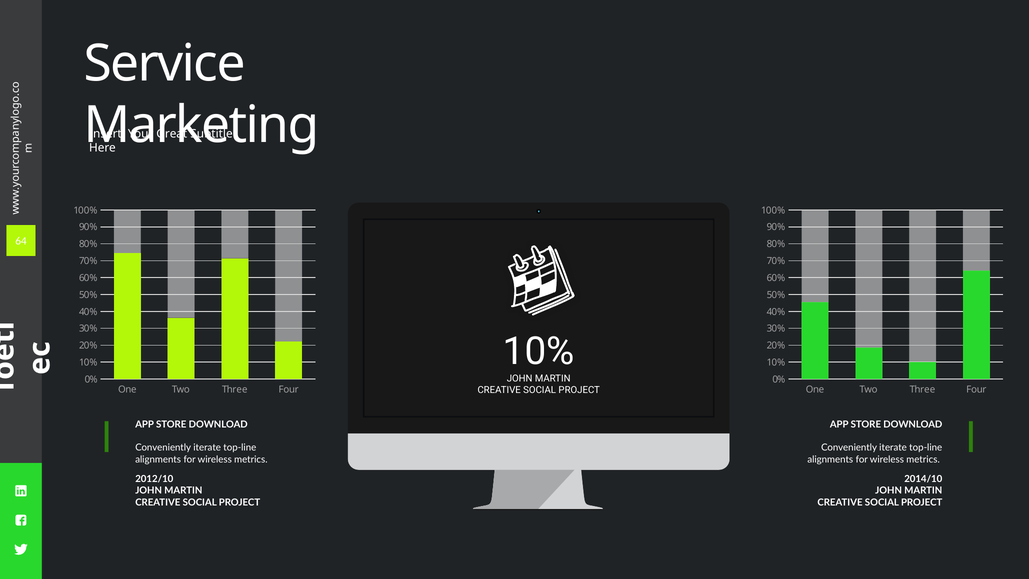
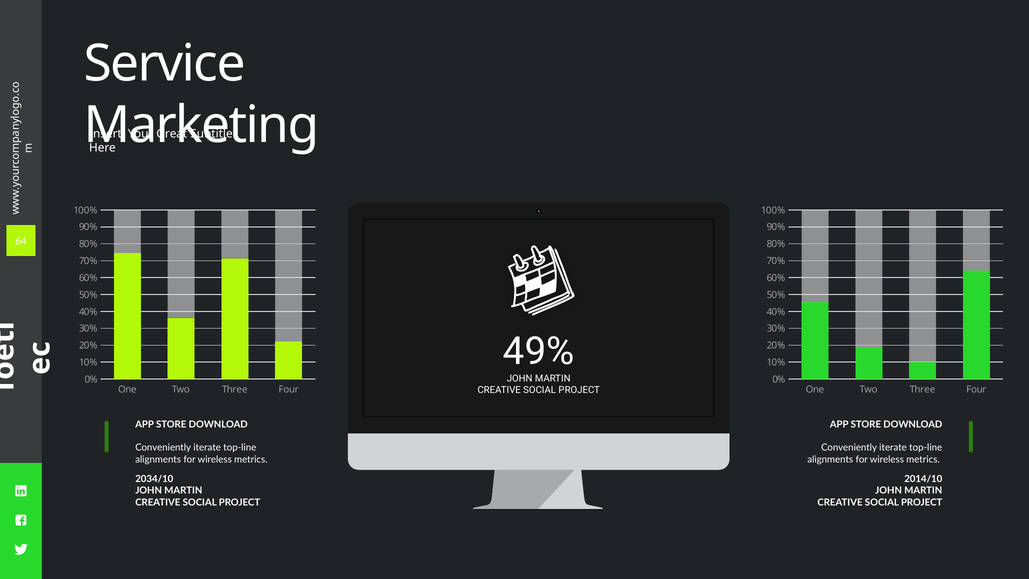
10% at (539, 351): 10% -> 49%
2012/10: 2012/10 -> 2034/10
